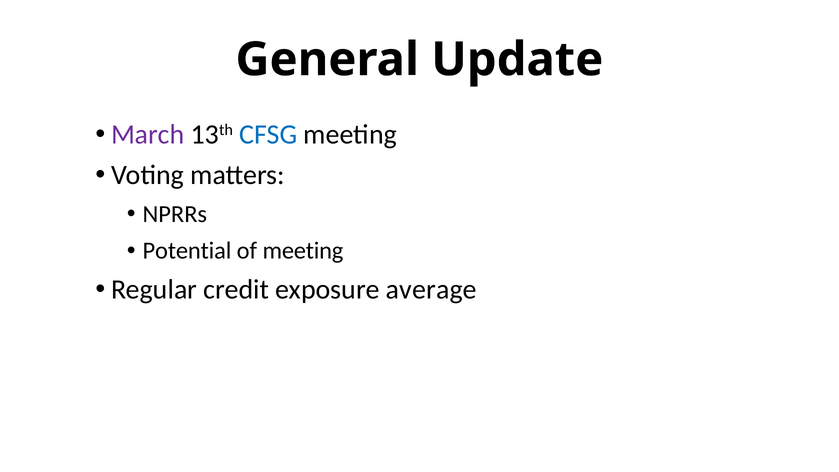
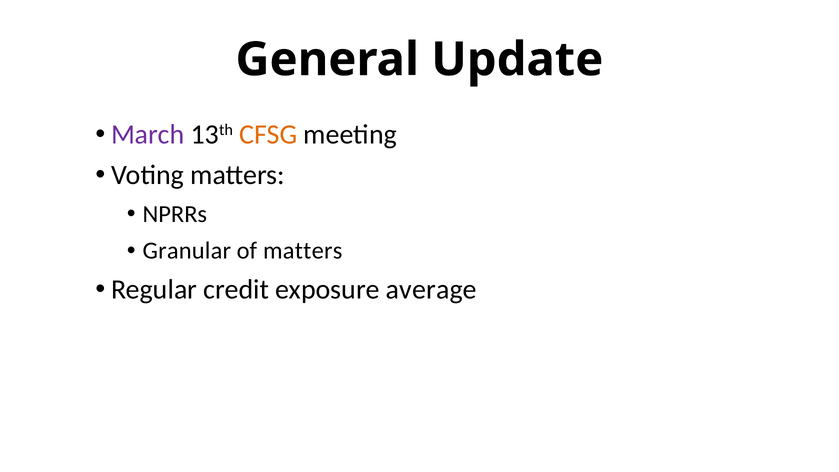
CFSG colour: blue -> orange
Potential: Potential -> Granular
of meeting: meeting -> matters
